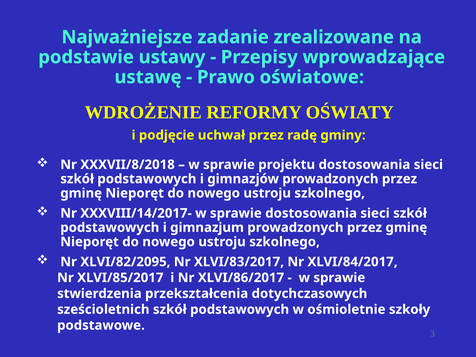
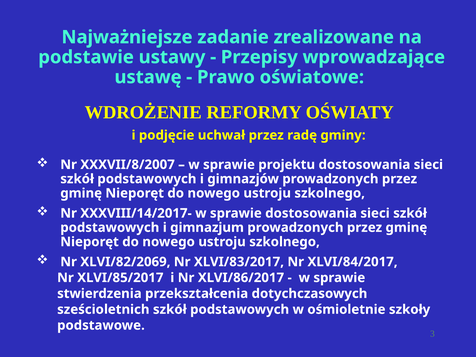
XXXVII/8/2018: XXXVII/8/2018 -> XXXVII/8/2007
XLVI/82/2095: XLVI/82/2095 -> XLVI/82/2069
